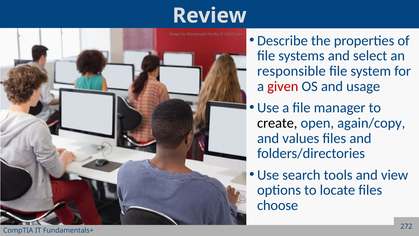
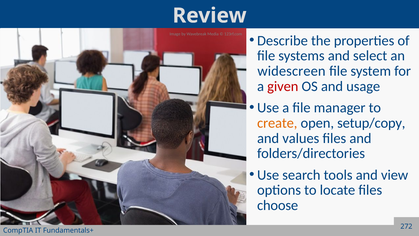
responsible: responsible -> widescreen
create colour: black -> orange
again/copy: again/copy -> setup/copy
